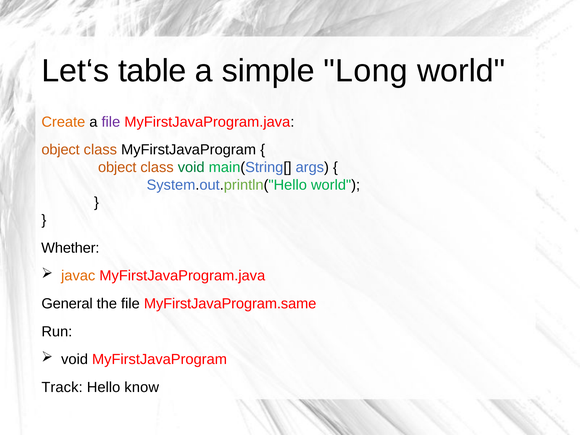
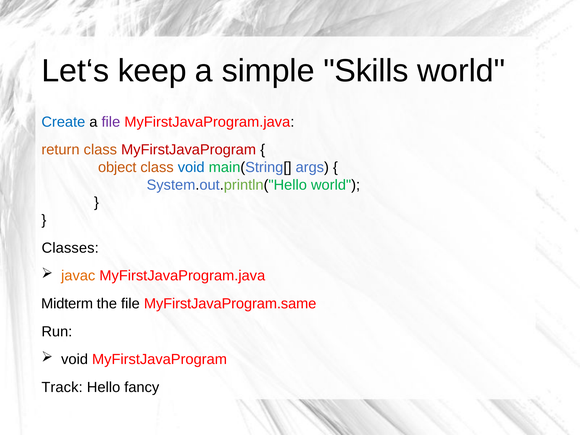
table: table -> keep
Long: Long -> Skills
Create colour: orange -> blue
object at (61, 150): object -> return
MyFirstJavaProgram at (189, 150) colour: black -> red
void at (191, 167) colour: green -> blue
Whether: Whether -> Classes
General: General -> Midterm
know: know -> fancy
